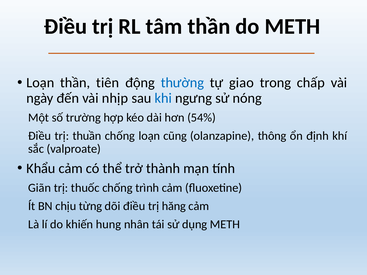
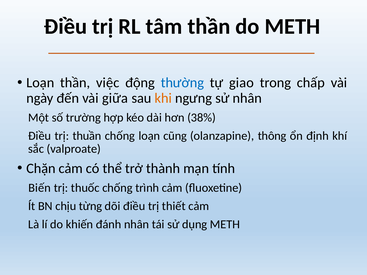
tiên: tiên -> việc
nhịp: nhịp -> giữa
khi colour: blue -> orange
sử nóng: nóng -> nhân
54%: 54% -> 38%
Khẩu: Khẩu -> Chặn
Giãn: Giãn -> Biến
hăng: hăng -> thiết
hung: hung -> đánh
